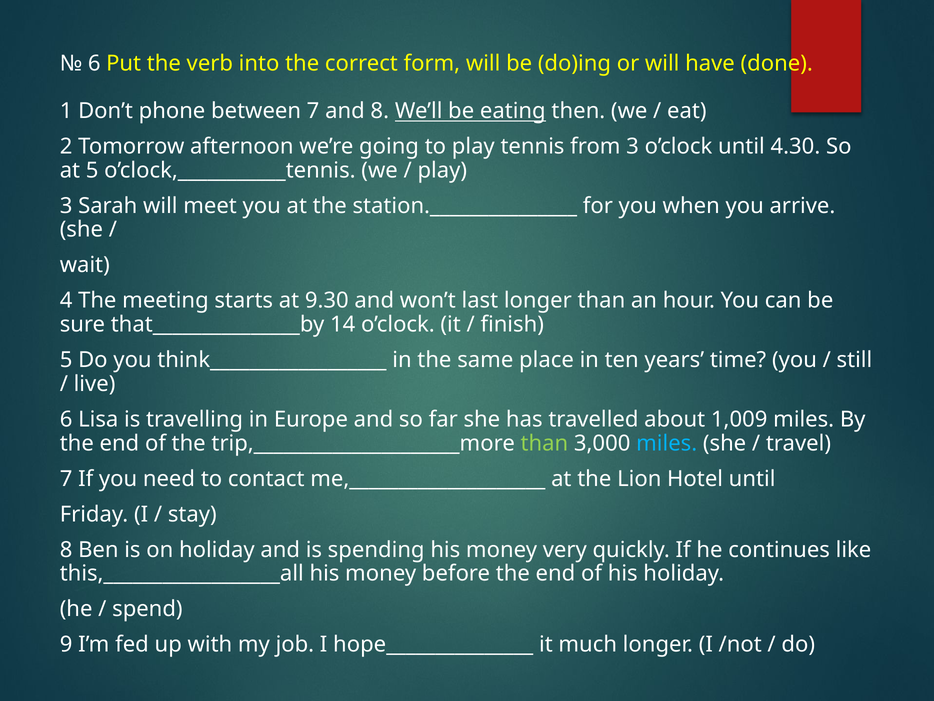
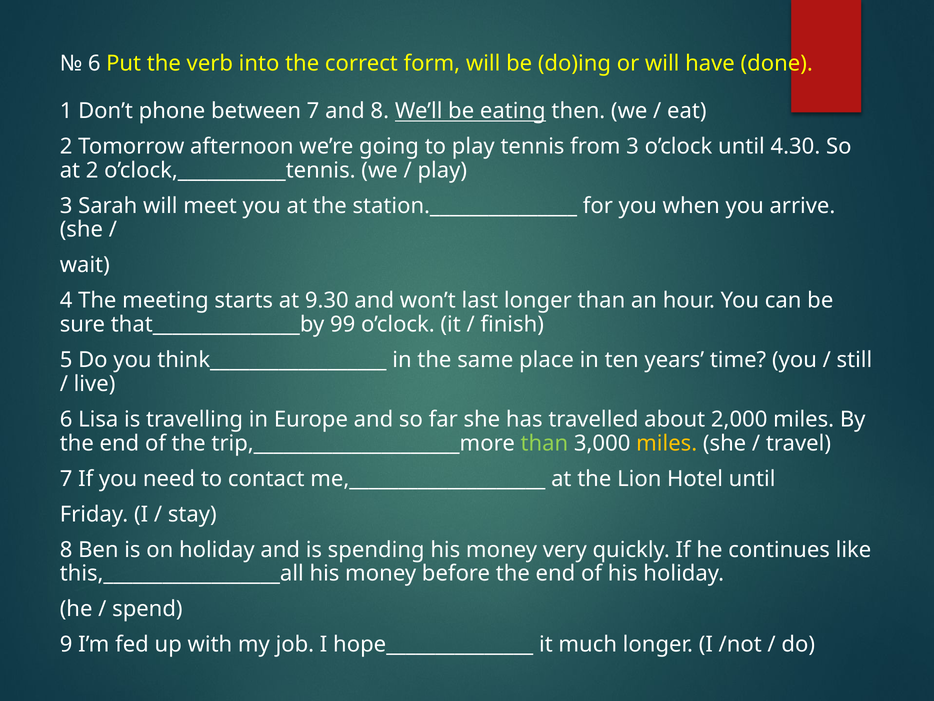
at 5: 5 -> 2
14: 14 -> 99
1,009: 1,009 -> 2,000
miles at (667, 443) colour: light blue -> yellow
